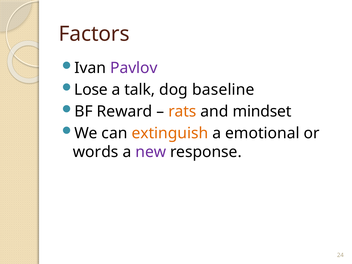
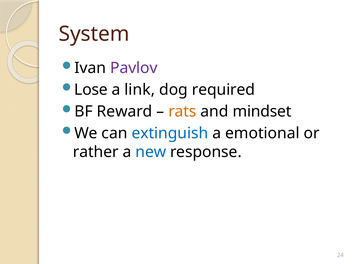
Factors: Factors -> System
talk: talk -> link
baseline: baseline -> required
extinguish colour: orange -> blue
words: words -> rather
new colour: purple -> blue
